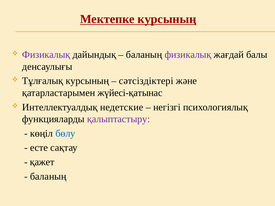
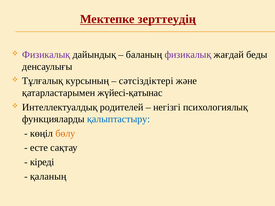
Мектепке курсының: курсының -> зерттеудің
балы: балы -> беды
недетские: недетские -> родителей
қалыптастыру colour: purple -> blue
бөлу colour: blue -> orange
қажет: қажет -> кіреді
баланың at (48, 177): баланың -> қаланың
